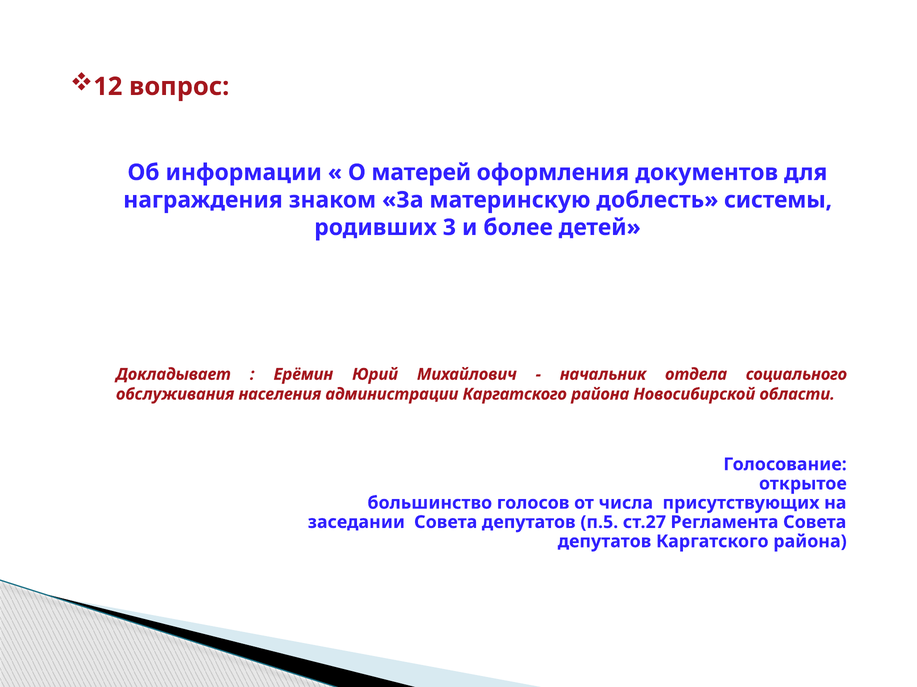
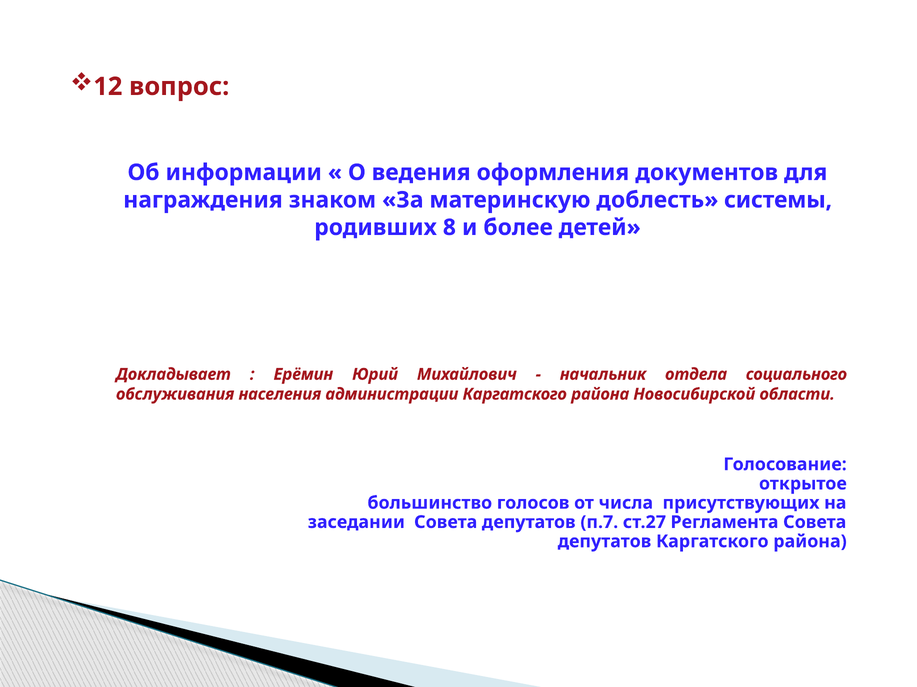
матерей: матерей -> ведения
3: 3 -> 8
п.5: п.5 -> п.7
